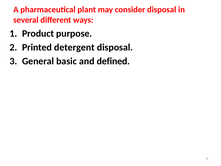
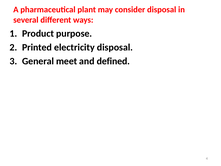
detergent: detergent -> electricity
basic: basic -> meet
